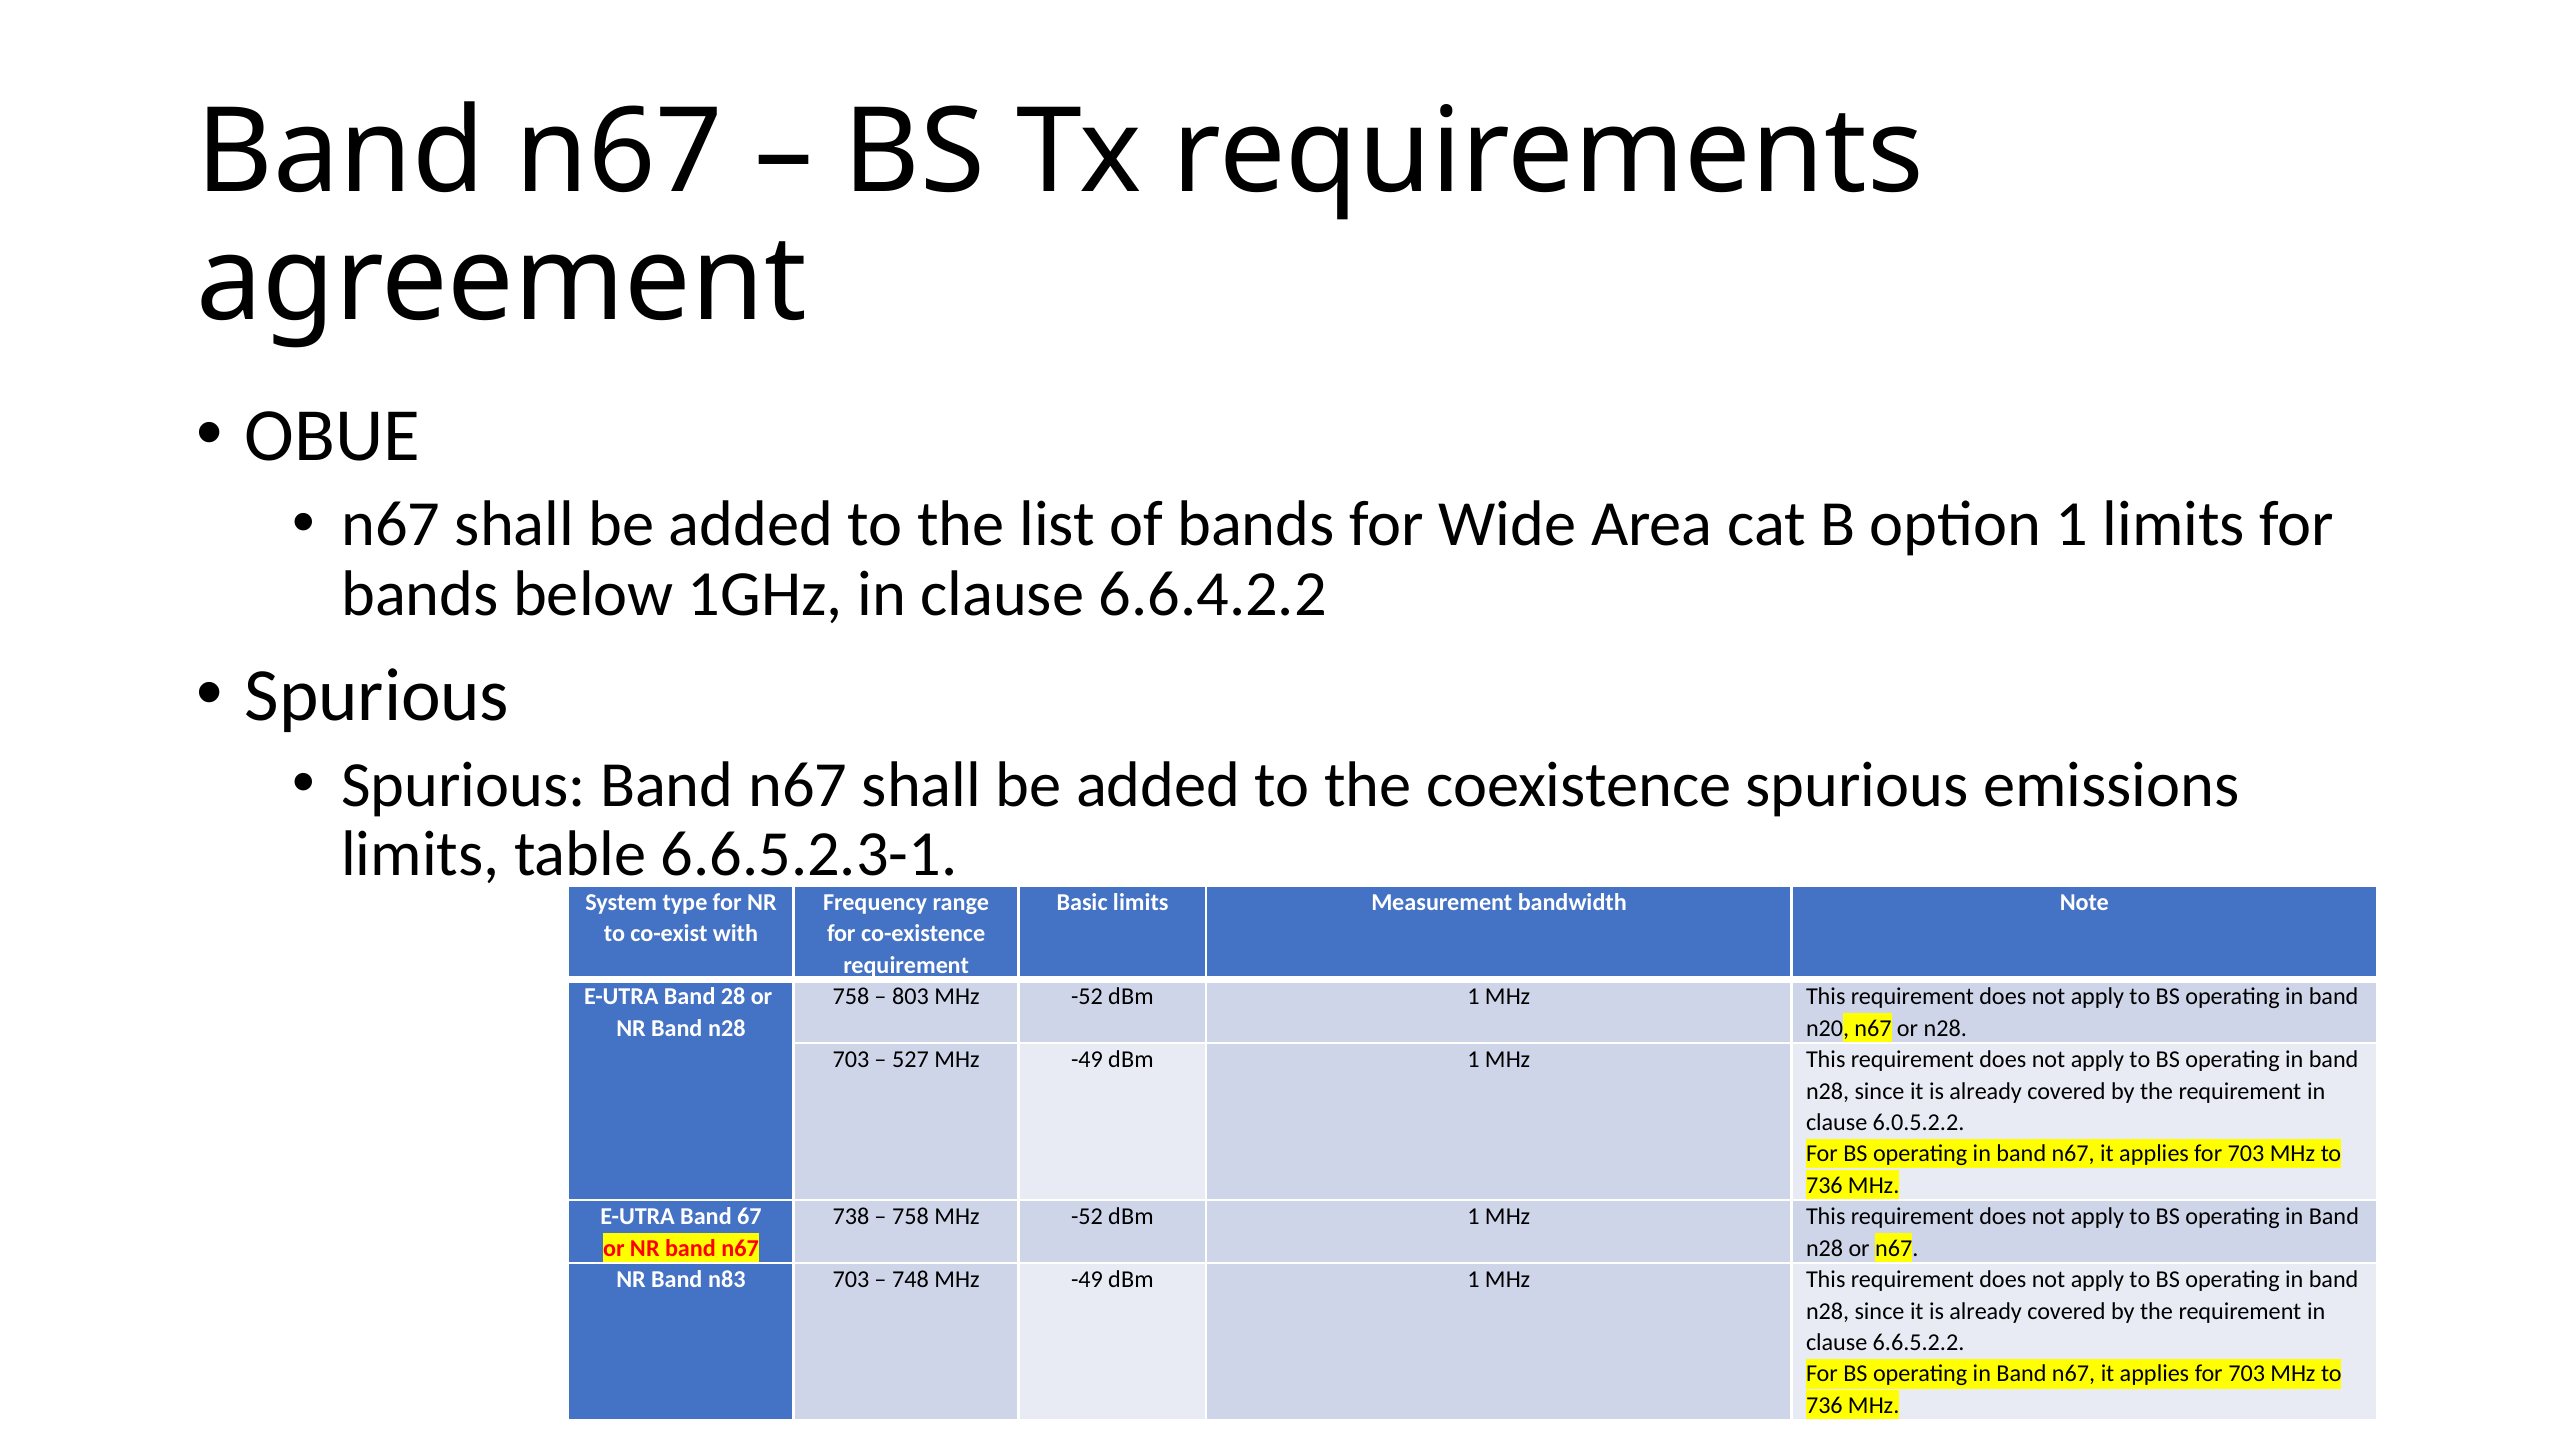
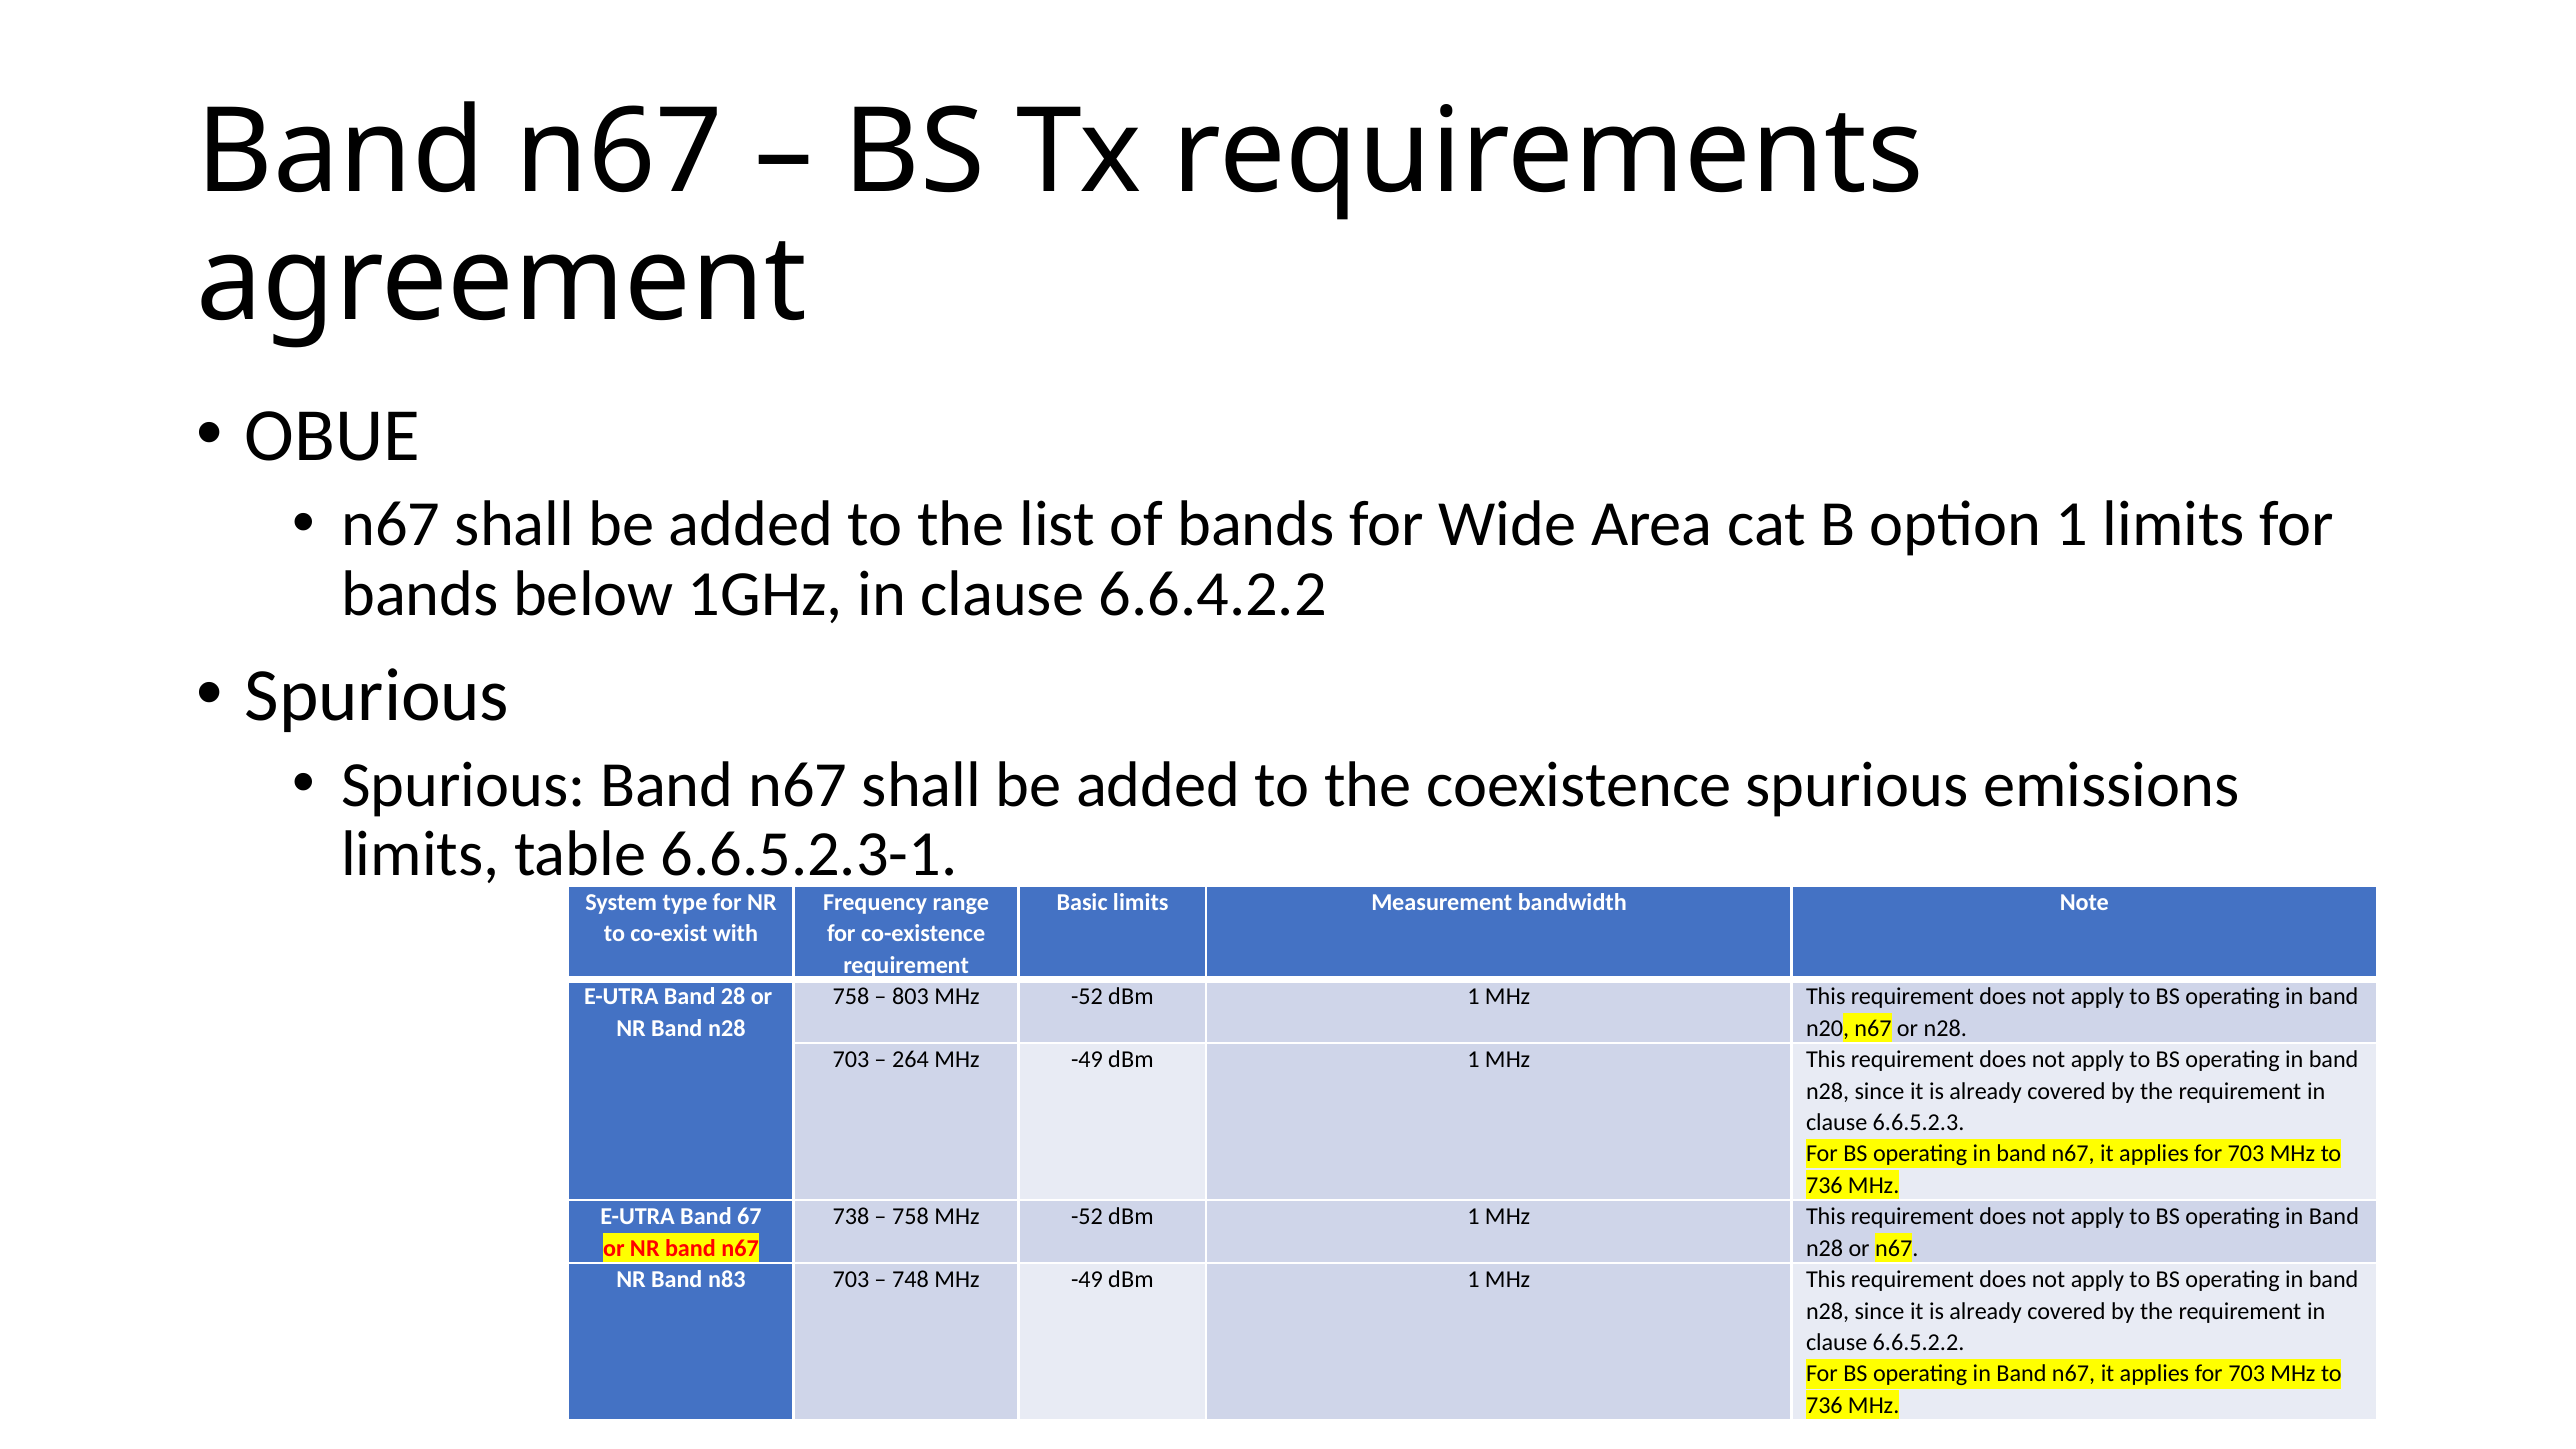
527: 527 -> 264
6.0.5.2.2: 6.0.5.2.2 -> 6.6.5.2.3
